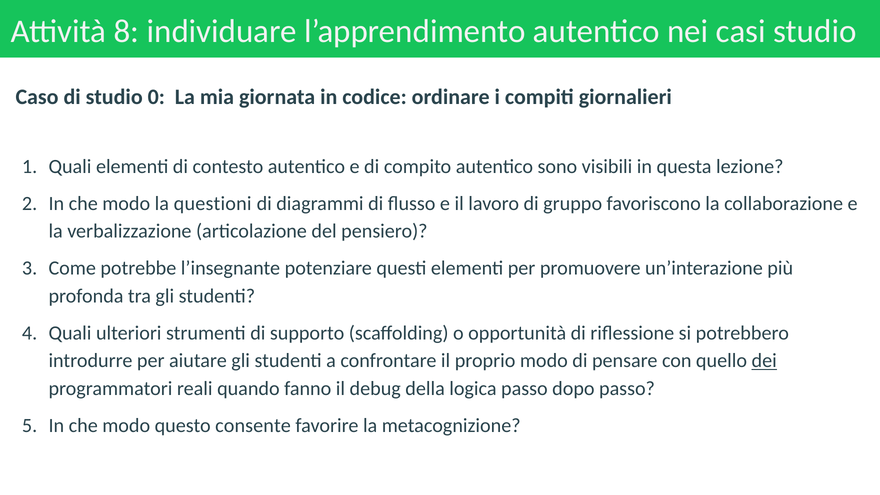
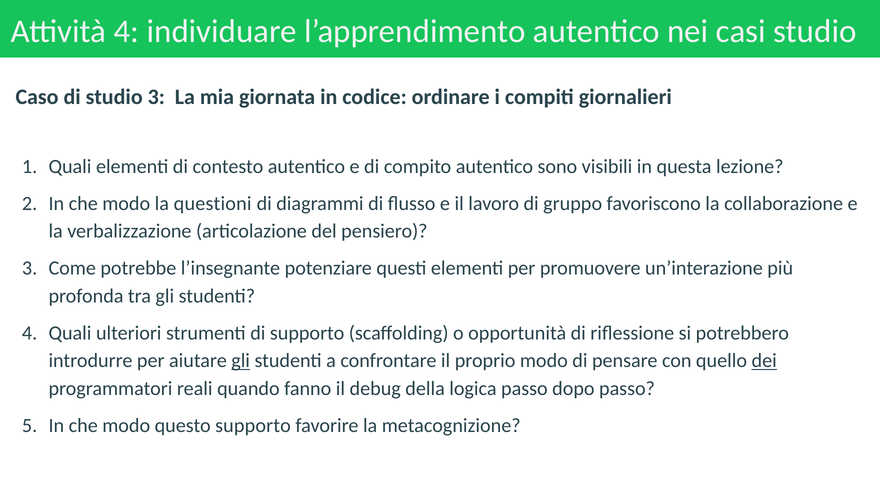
Attività 8: 8 -> 4
studio 0: 0 -> 3
gli at (241, 361) underline: none -> present
questo consente: consente -> supporto
